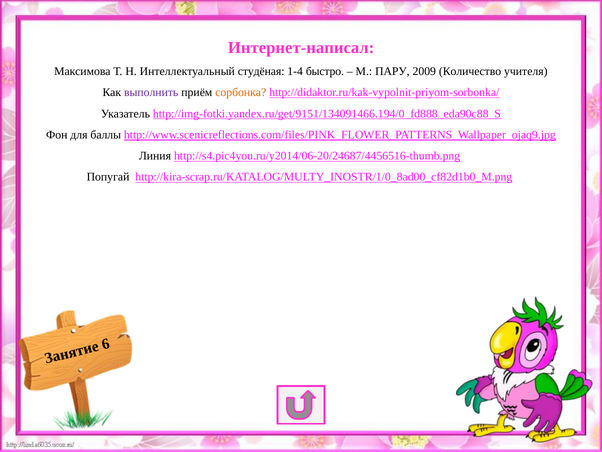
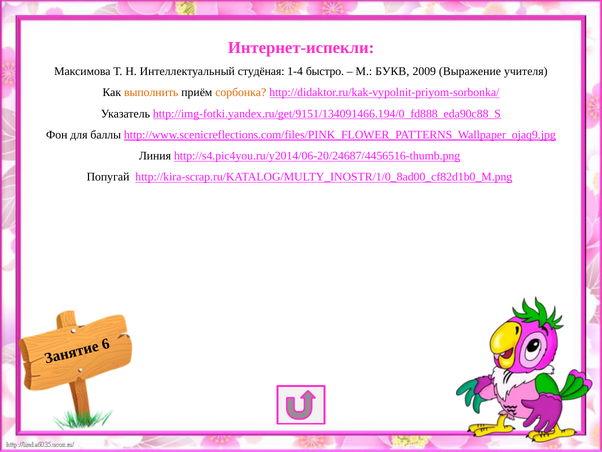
Интернет-написал: Интернет-написал -> Интернет-испекли
ПАРУ: ПАРУ -> БУКВ
Количество: Количество -> Выражение
выполнить colour: purple -> orange
